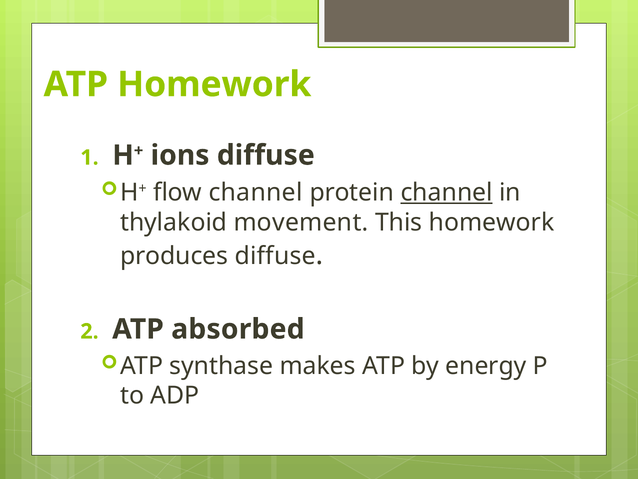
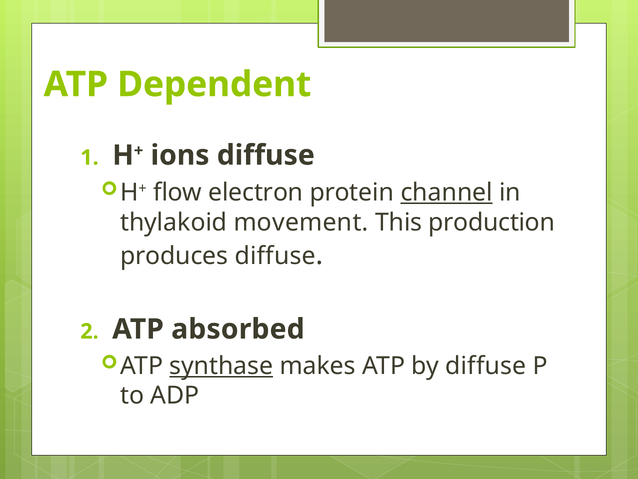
ATP Homework: Homework -> Dependent
flow channel: channel -> electron
This homework: homework -> production
synthase underline: none -> present
by energy: energy -> diffuse
